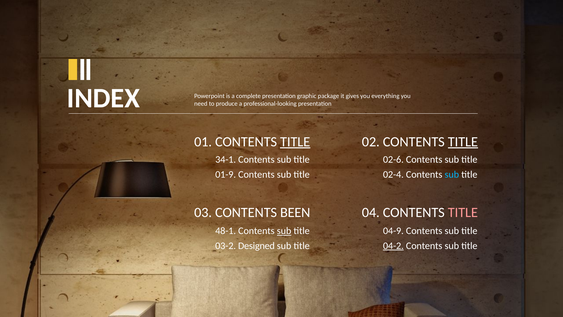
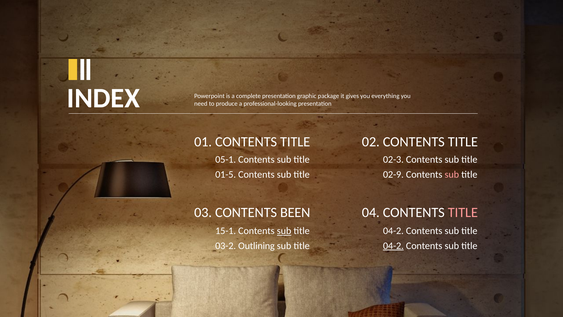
TITLE at (295, 142) underline: present -> none
TITLE at (463, 142) underline: present -> none
34-1: 34-1 -> 05-1
02-6: 02-6 -> 02-3
01-9: 01-9 -> 01-5
02-4: 02-4 -> 02-9
sub at (452, 174) colour: light blue -> pink
48-1: 48-1 -> 15-1
04-9 at (393, 231): 04-9 -> 04-2
Designed: Designed -> Outlining
